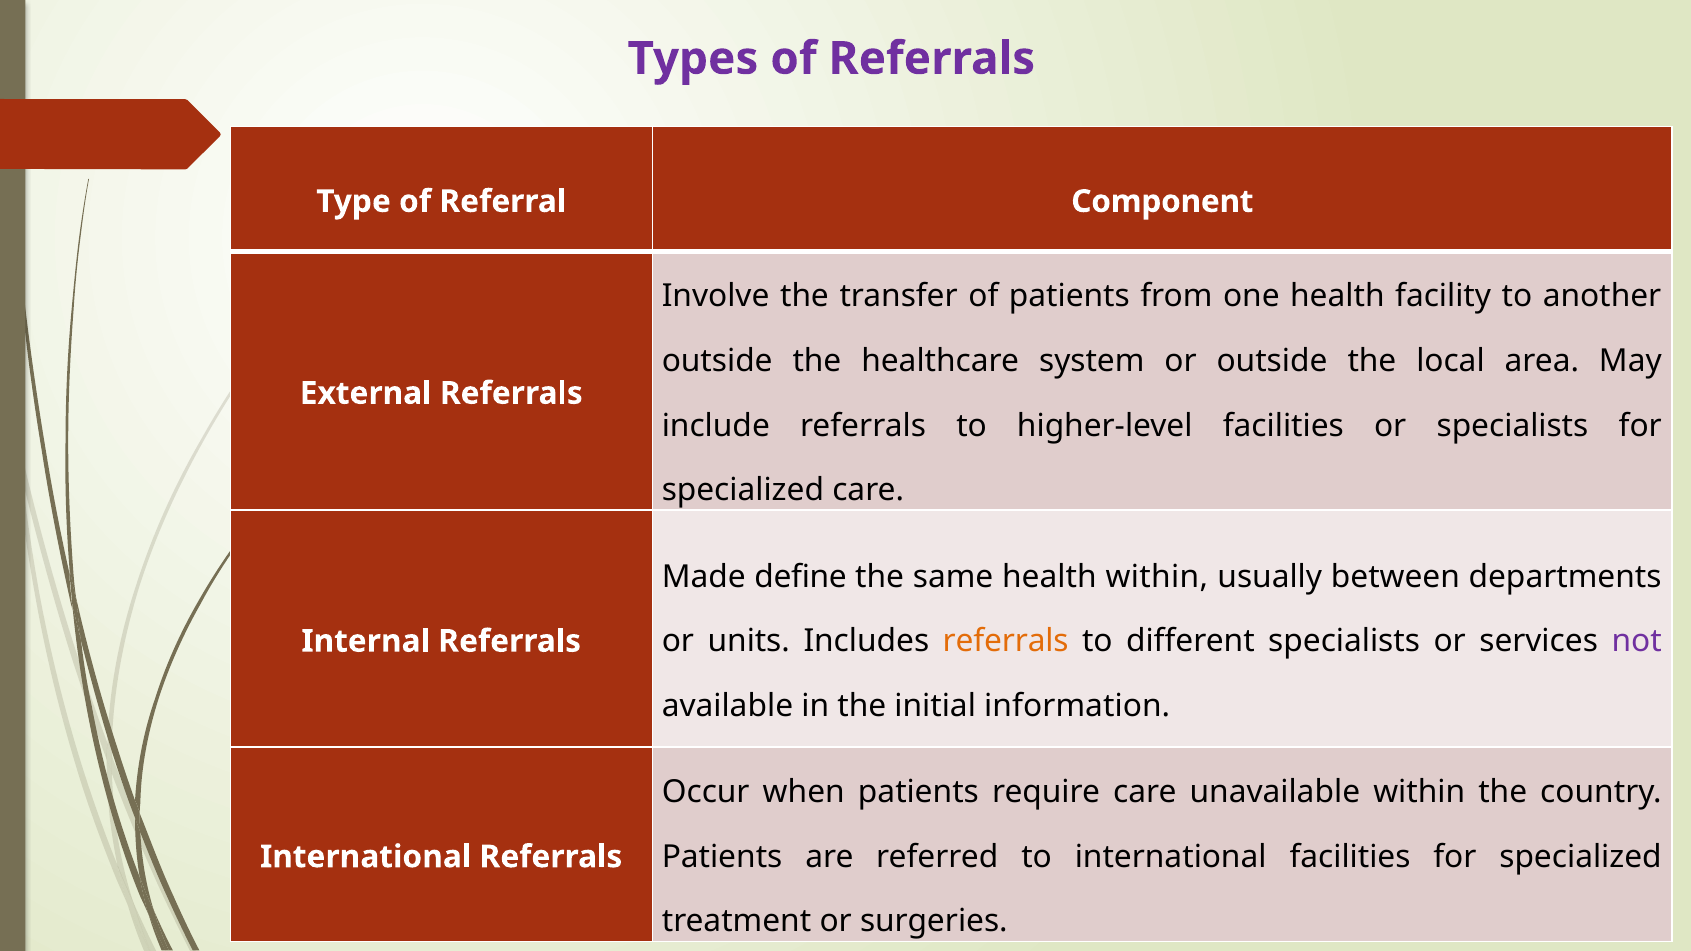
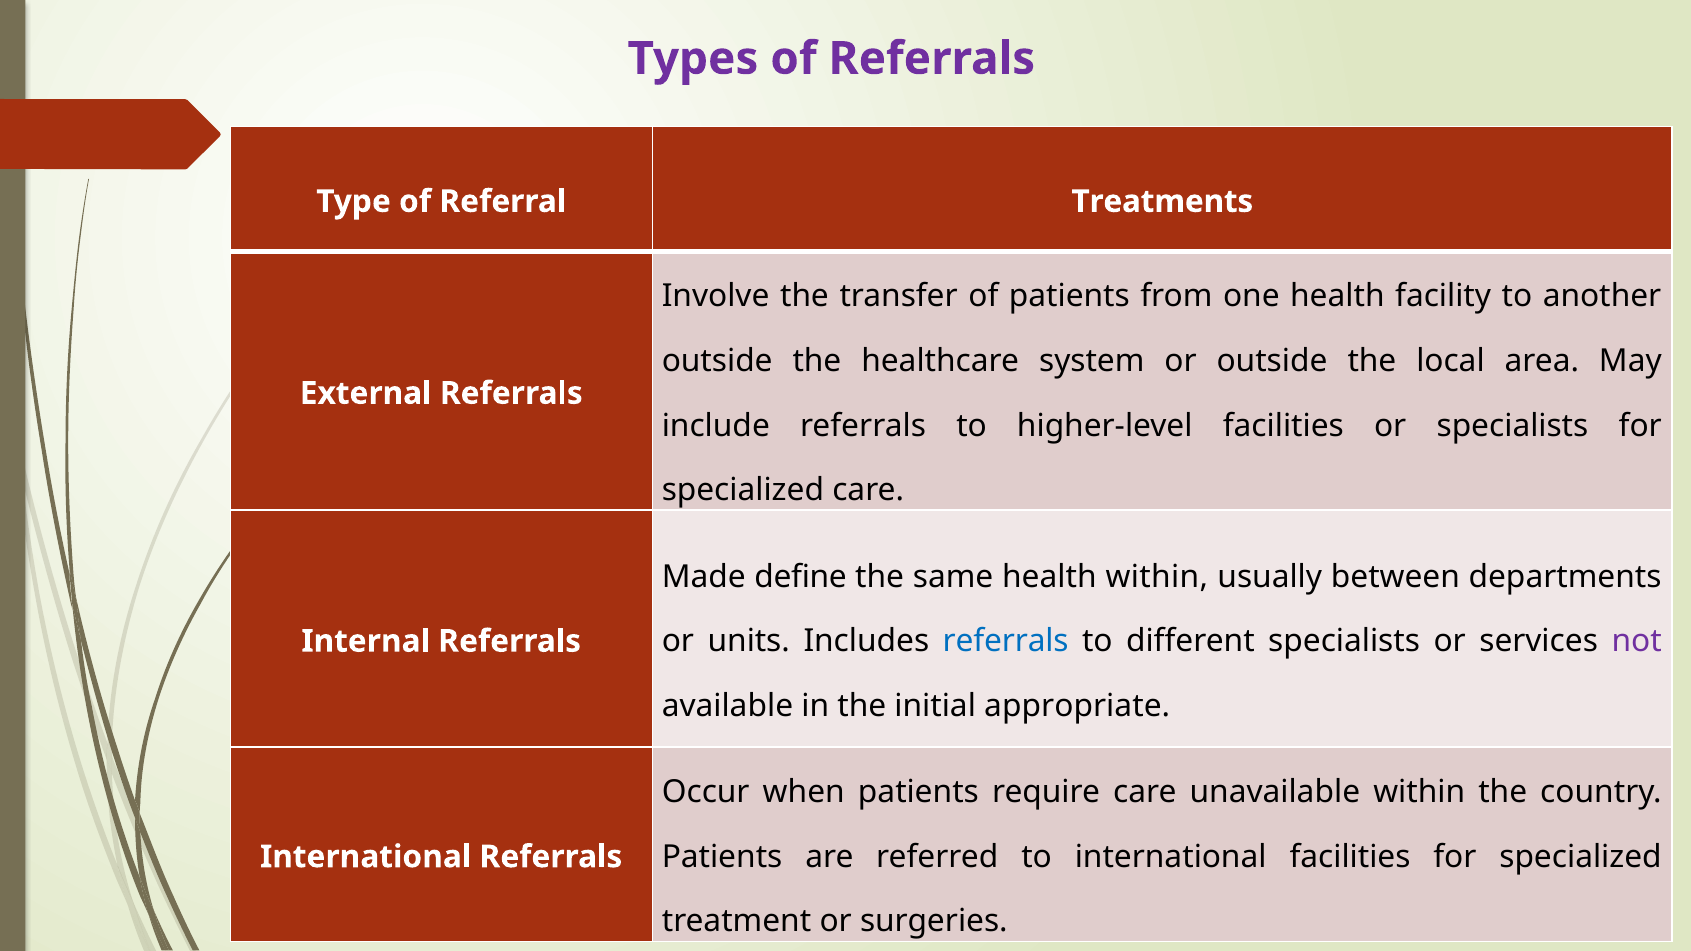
Component: Component -> Treatments
referrals at (1006, 641) colour: orange -> blue
information: information -> appropriate
